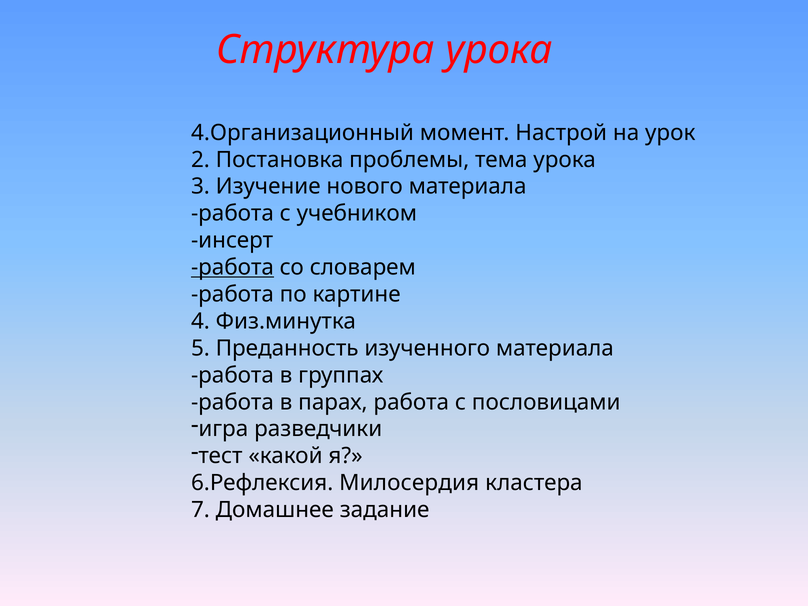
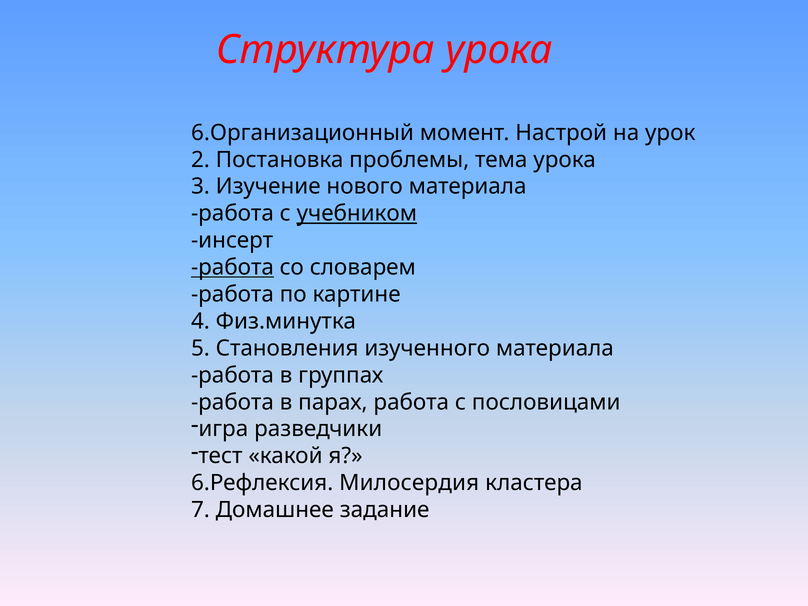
4.Организационный: 4.Организационный -> 6.Организационный
учебником underline: none -> present
Преданность: Преданность -> Становления
